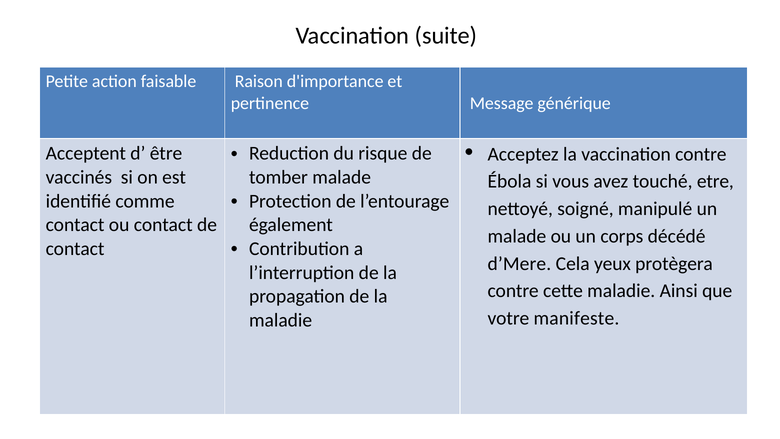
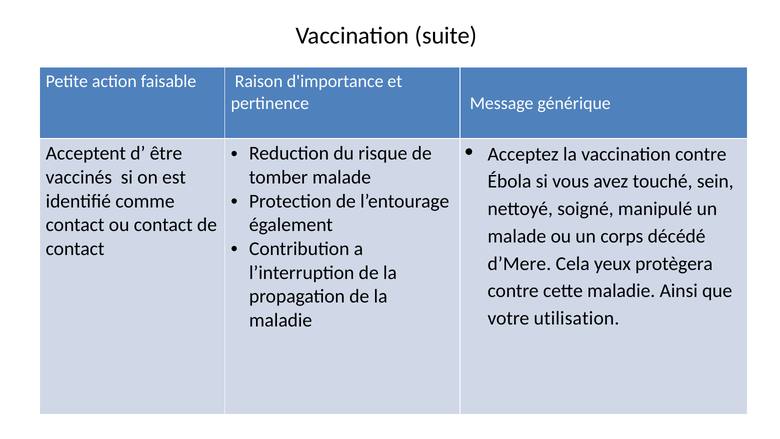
etre: etre -> sein
manifeste: manifeste -> utilisation
